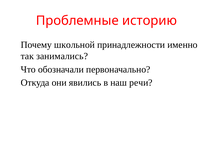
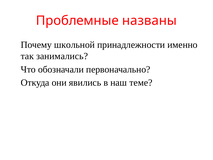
историю: историю -> названы
речи: речи -> теме
